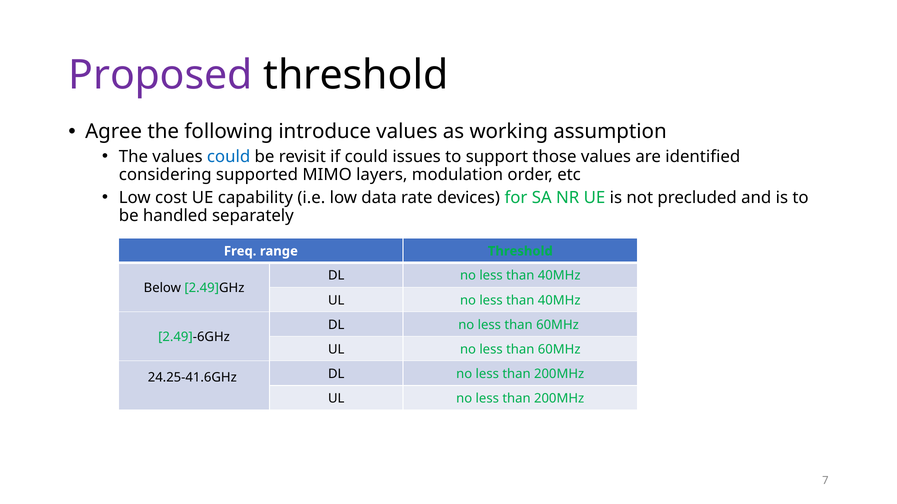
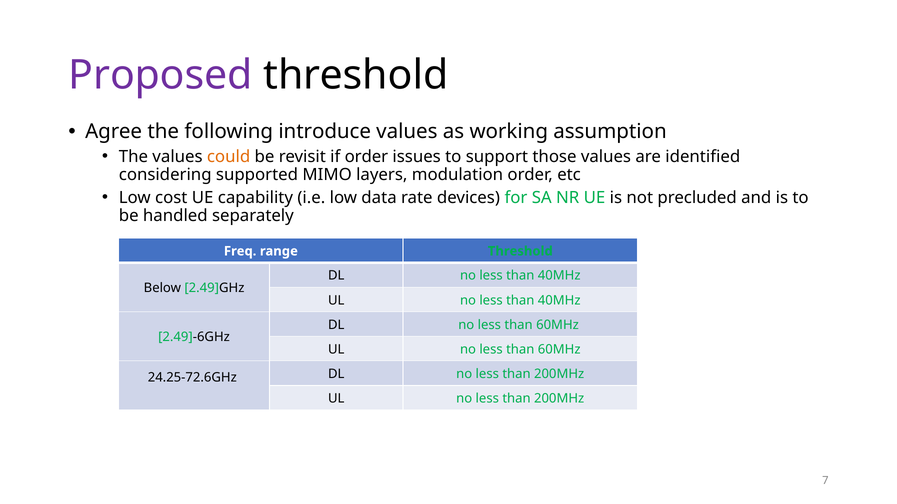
could at (229, 157) colour: blue -> orange
if could: could -> order
24.25-41.6GHz: 24.25-41.6GHz -> 24.25-72.6GHz
